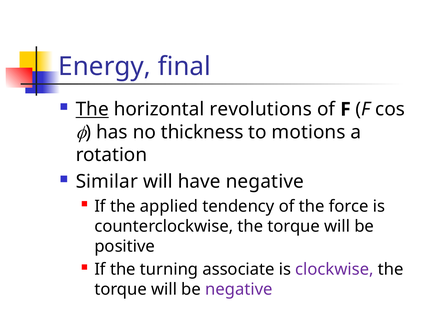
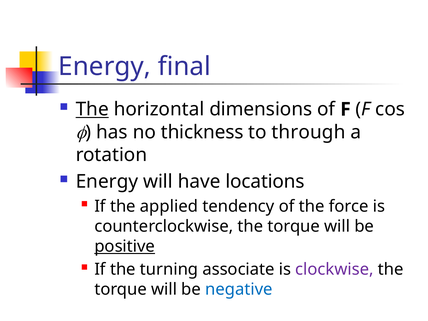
revolutions: revolutions -> dimensions
motions: motions -> through
Similar at (107, 182): Similar -> Energy
have negative: negative -> locations
positive underline: none -> present
negative at (239, 289) colour: purple -> blue
